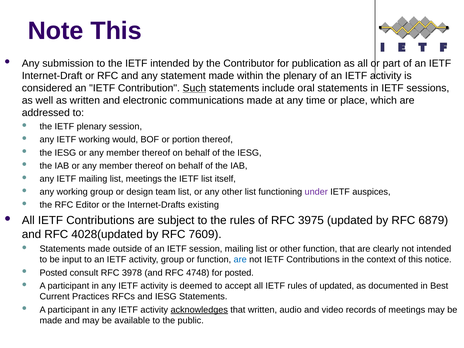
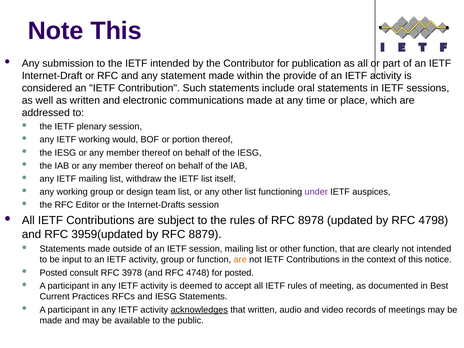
the plenary: plenary -> provide
Such underline: present -> none
list meetings: meetings -> withdraw
Internet-Drafts existing: existing -> session
3975: 3975 -> 8978
6879: 6879 -> 4798
4028(updated: 4028(updated -> 3959(updated
7609: 7609 -> 8879
are at (240, 260) colour: blue -> orange
of updated: updated -> meeting
